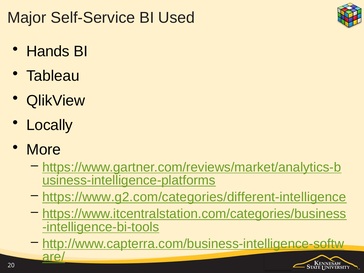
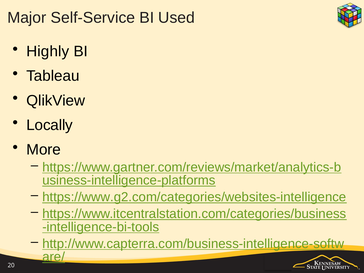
Hands: Hands -> Highly
https://www.g2.com/categories/different-intelligence: https://www.g2.com/categories/different-intelligence -> https://www.g2.com/categories/websites-intelligence
